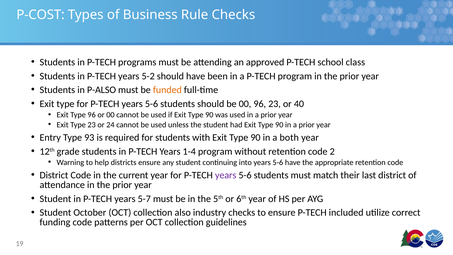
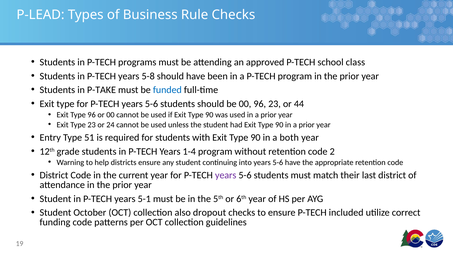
P-COST: P-COST -> P-LEAD
5-2: 5-2 -> 5-8
P-ALSO: P-ALSO -> P-TAKE
funded colour: orange -> blue
40: 40 -> 44
93: 93 -> 51
5-7: 5-7 -> 5-1
industry: industry -> dropout
